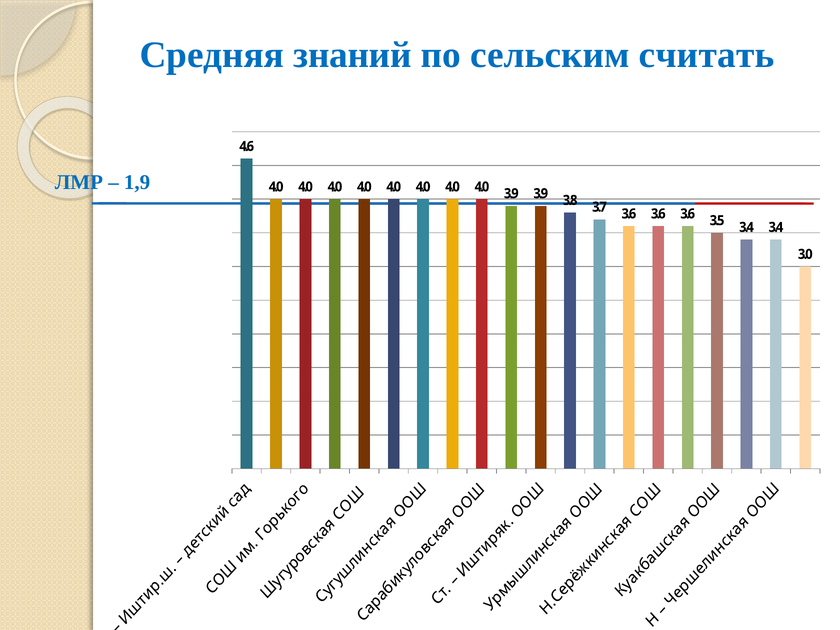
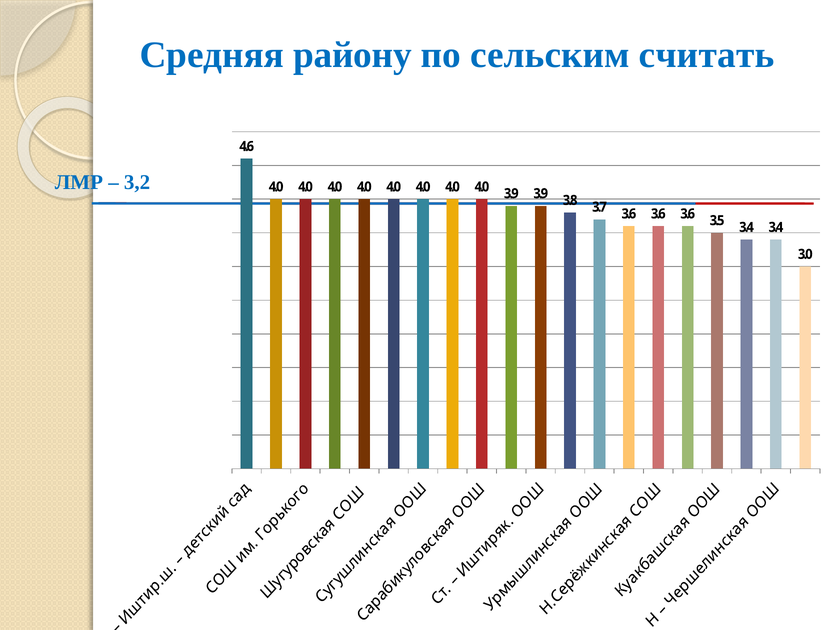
знаний: знаний -> району
1,9: 1,9 -> 3,2
